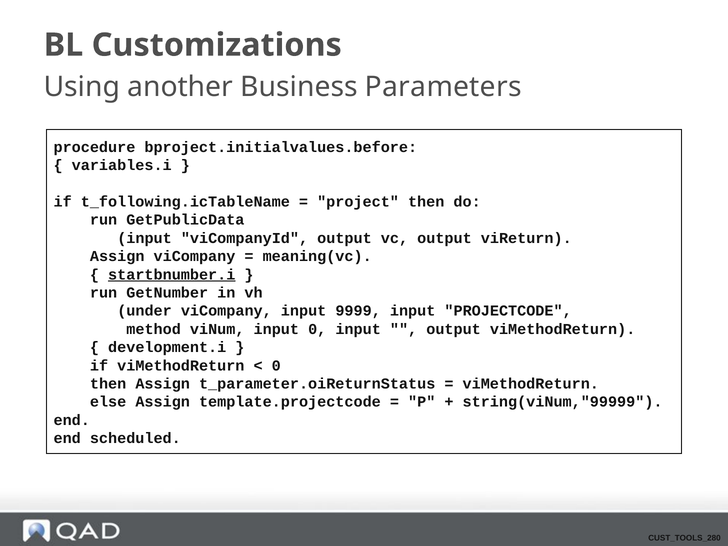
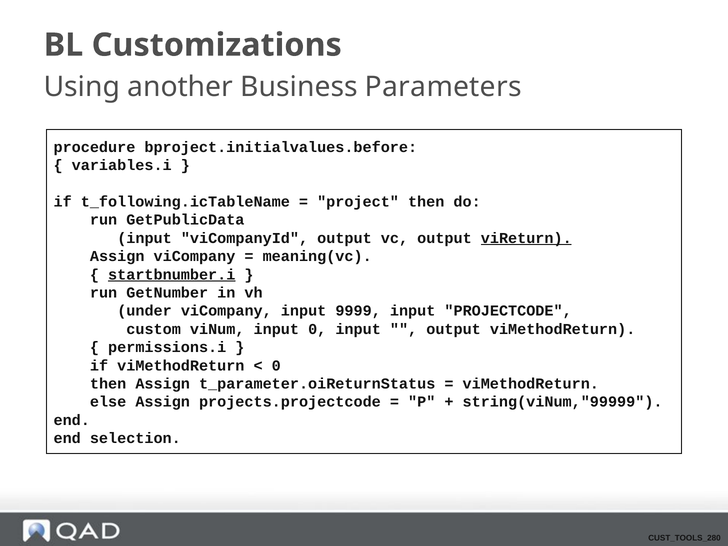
viReturn underline: none -> present
method: method -> custom
development.i: development.i -> permissions.i
template.projectcode: template.projectcode -> projects.projectcode
scheduled: scheduled -> selection
